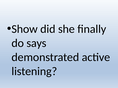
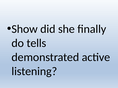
says: says -> tells
